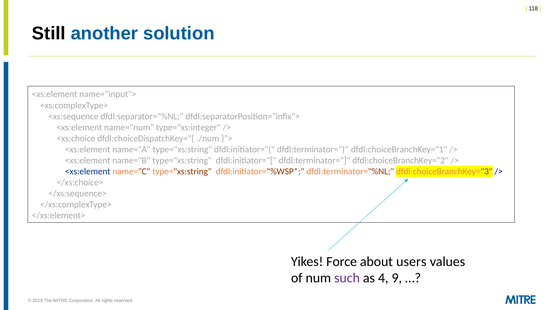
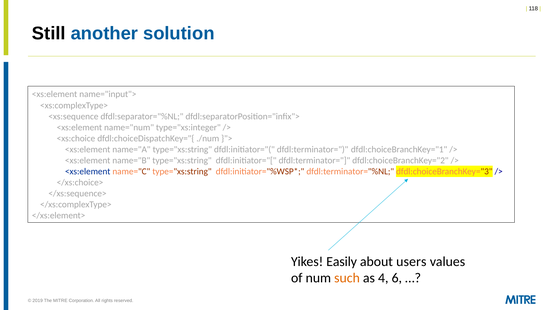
Force: Force -> Easily
such colour: purple -> orange
9: 9 -> 6
